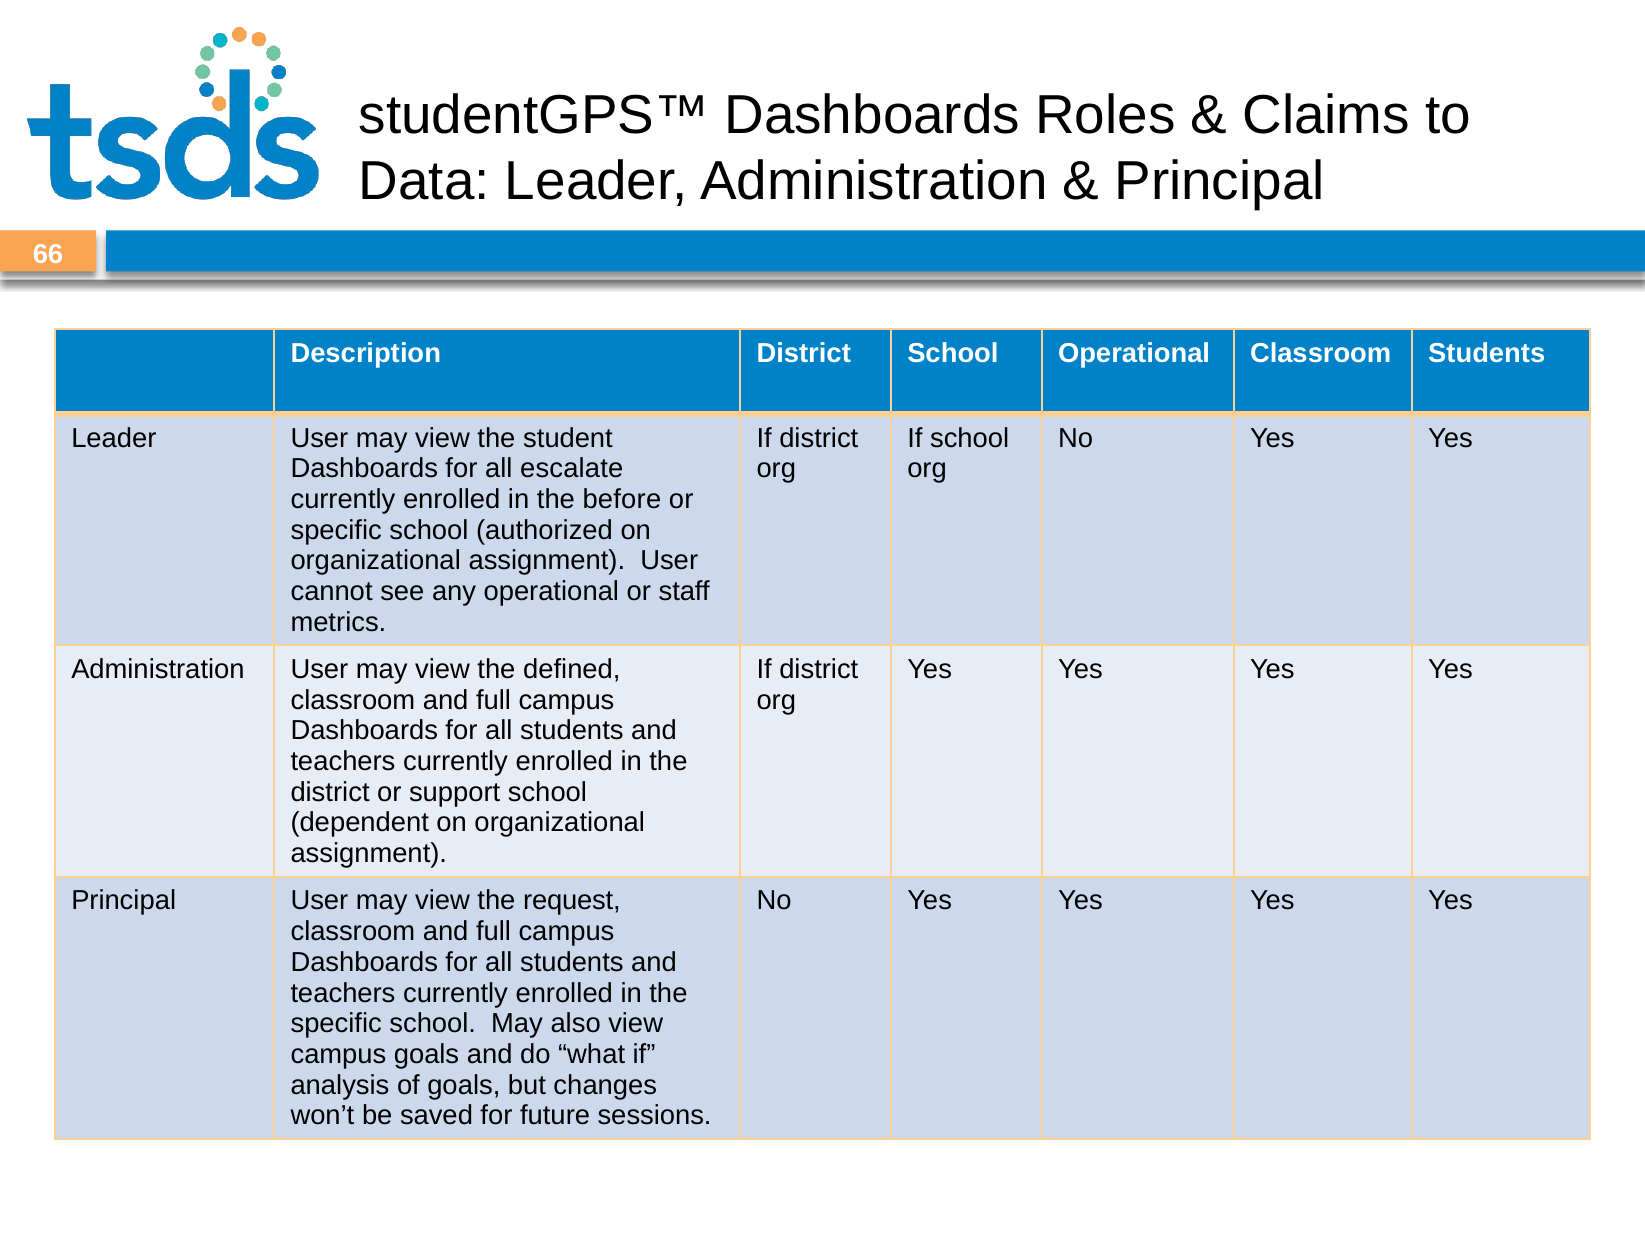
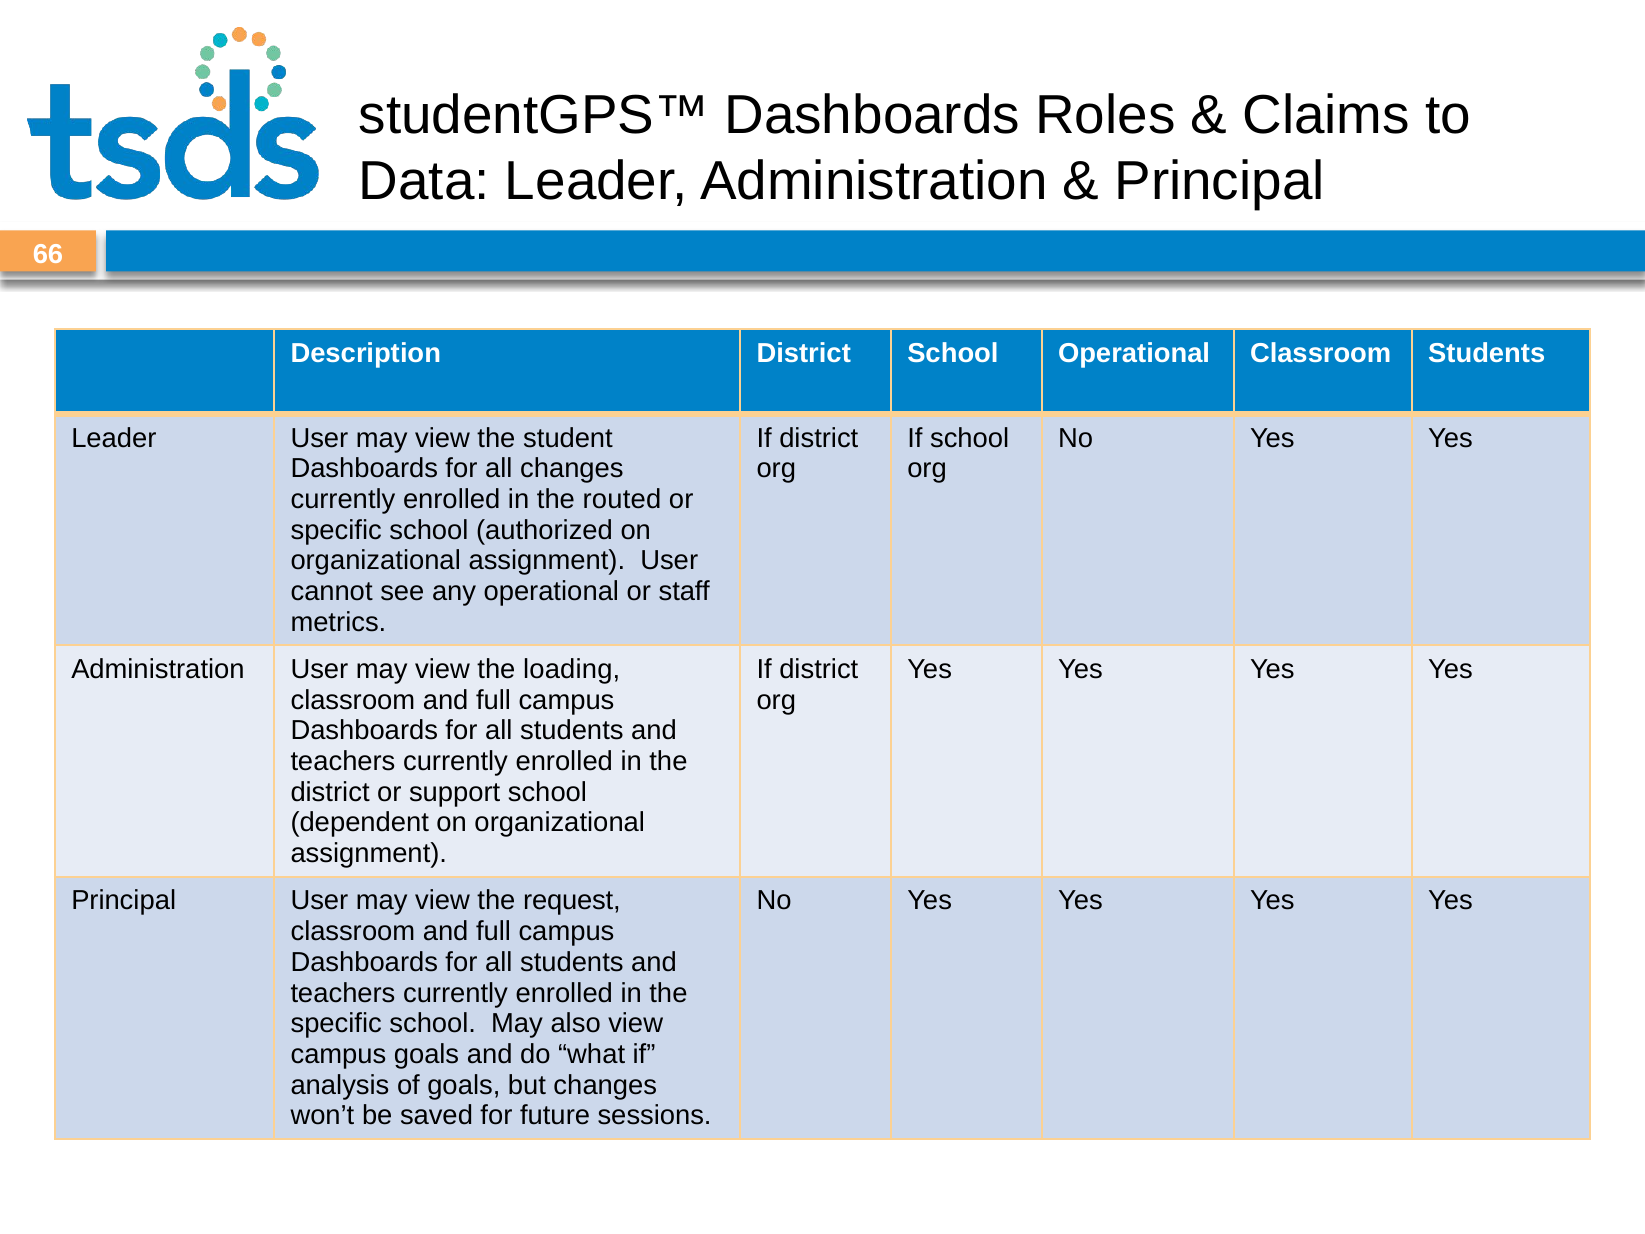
all escalate: escalate -> changes
before: before -> routed
defined: defined -> loading
